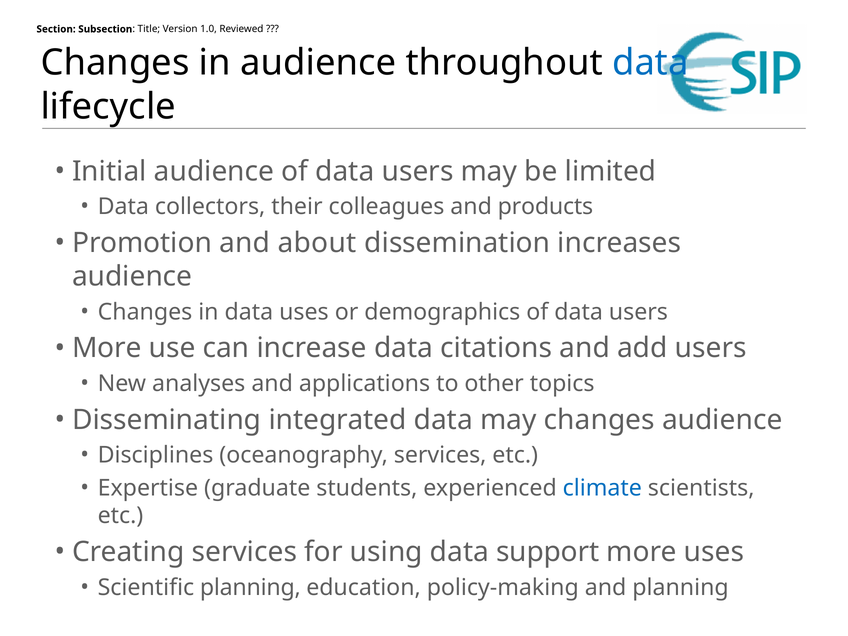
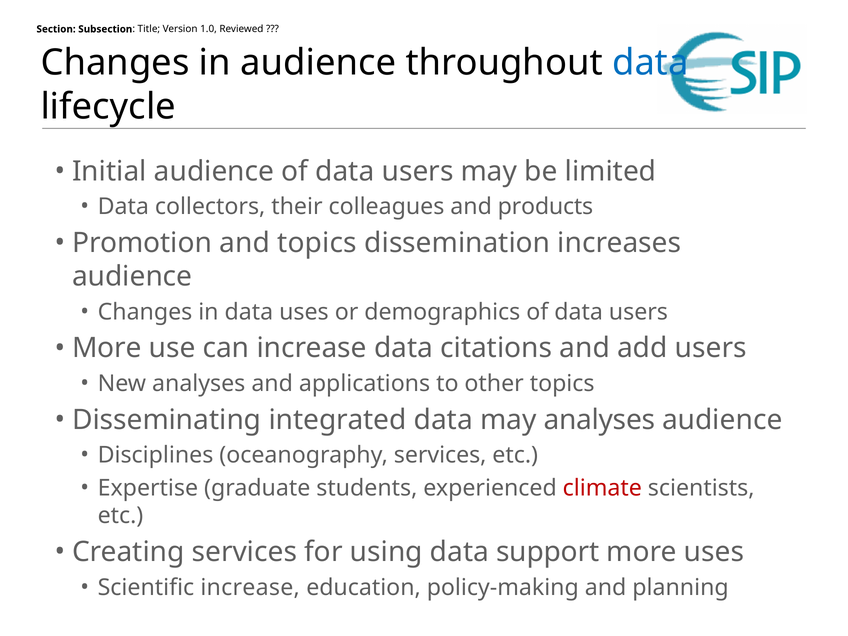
and about: about -> topics
may changes: changes -> analyses
climate colour: blue -> red
Scientific planning: planning -> increase
